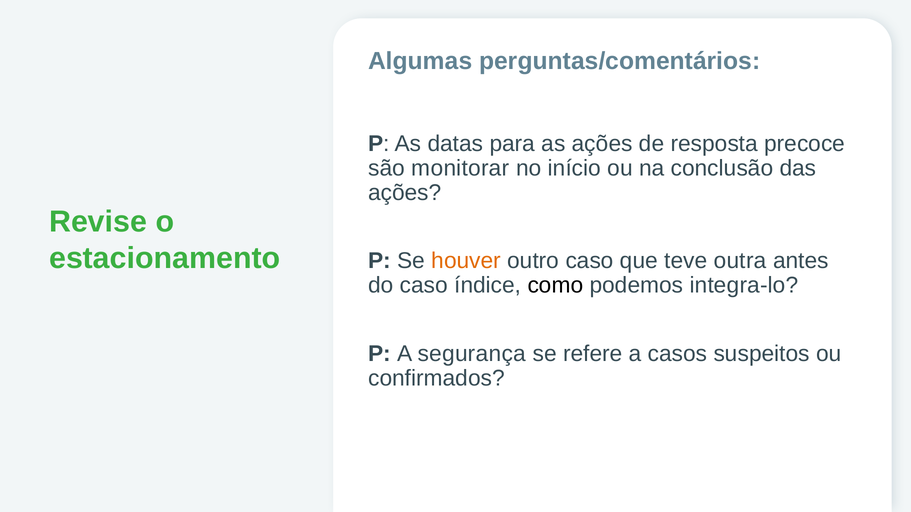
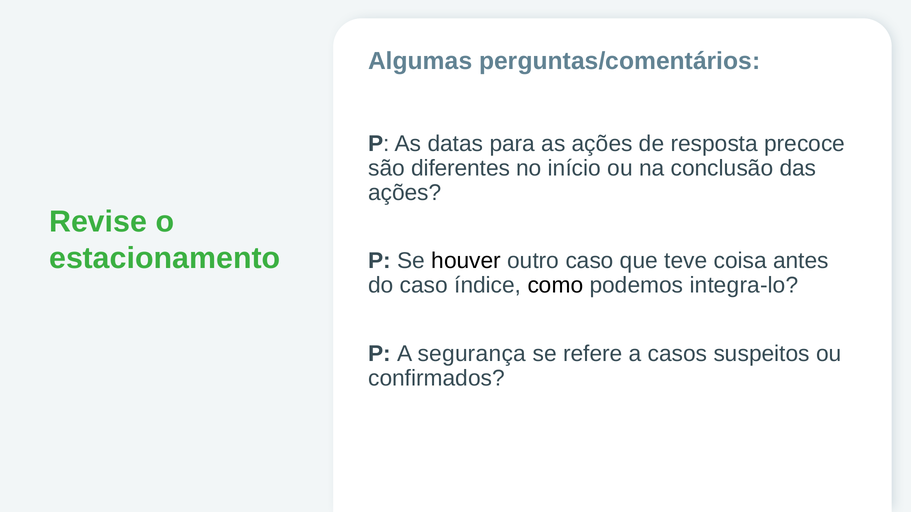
monitorar: monitorar -> diferentes
houver colour: orange -> black
outra: outra -> coisa
